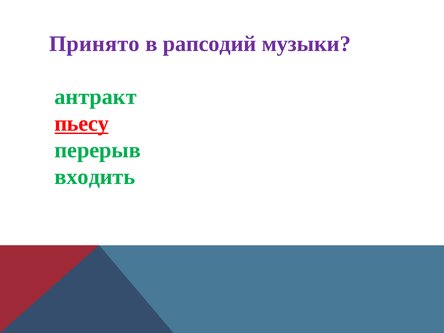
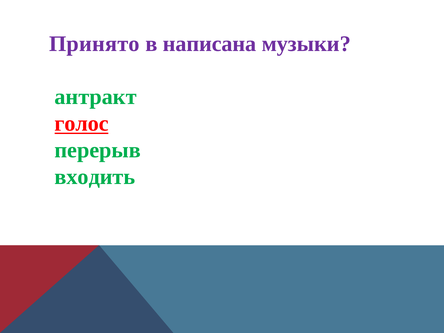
рапсодий: рапсодий -> написана
пьесу: пьесу -> голос
